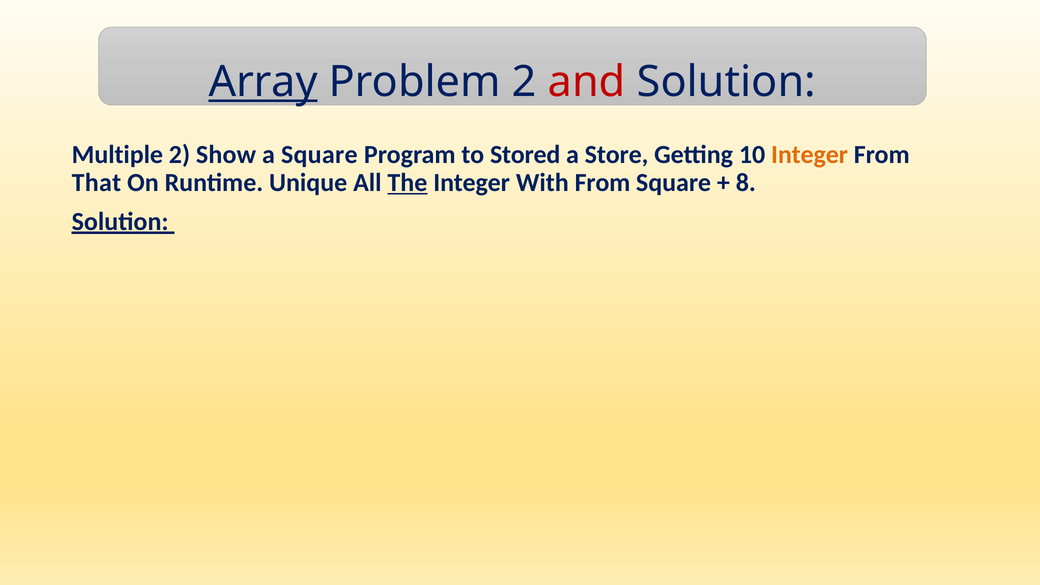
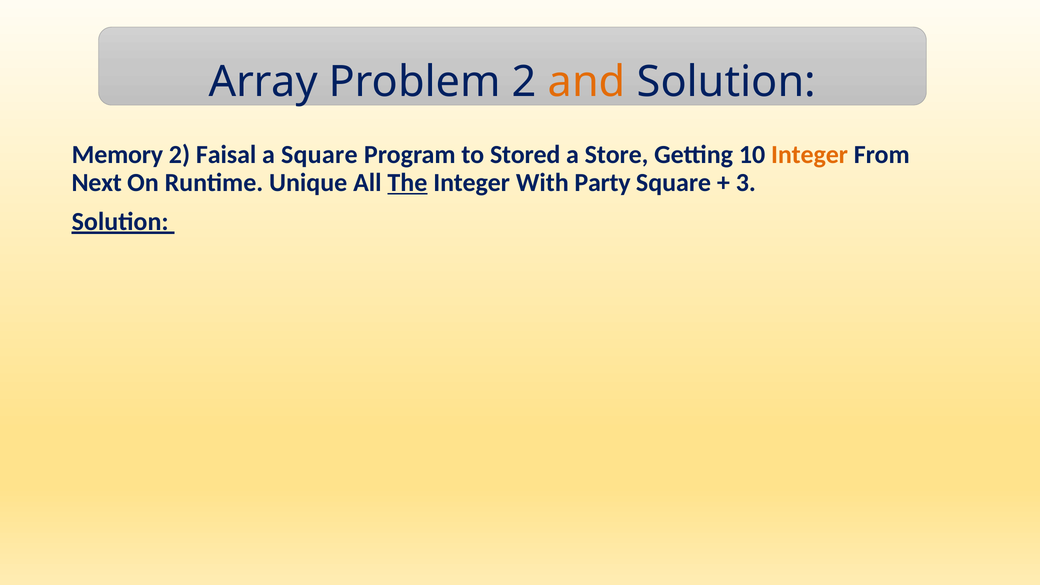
Array underline: present -> none
and colour: red -> orange
Multiple: Multiple -> Memory
Show: Show -> Faisal
That: That -> Next
With From: From -> Party
8: 8 -> 3
